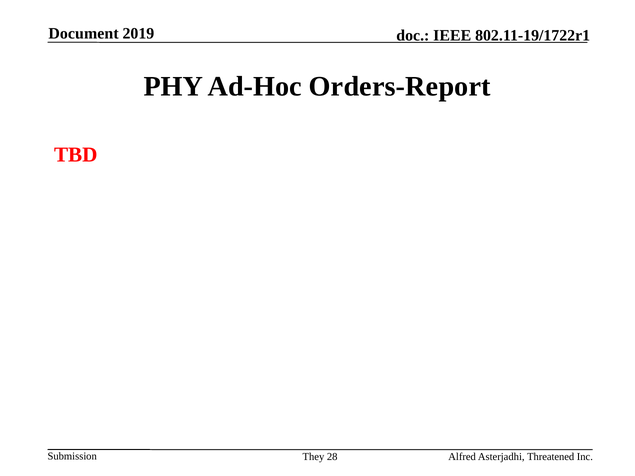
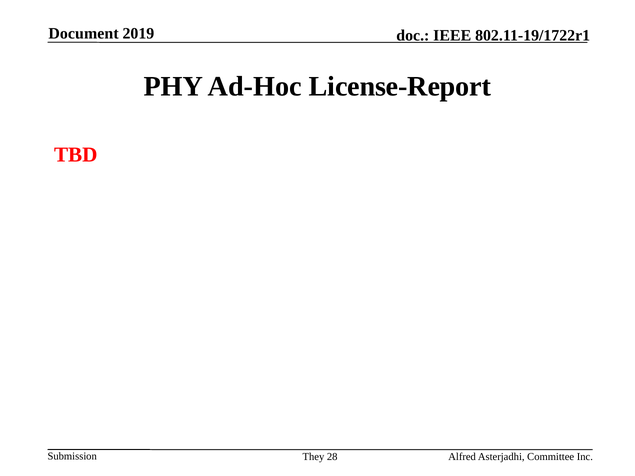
Orders-Report: Orders-Report -> License-Report
Threatened: Threatened -> Committee
